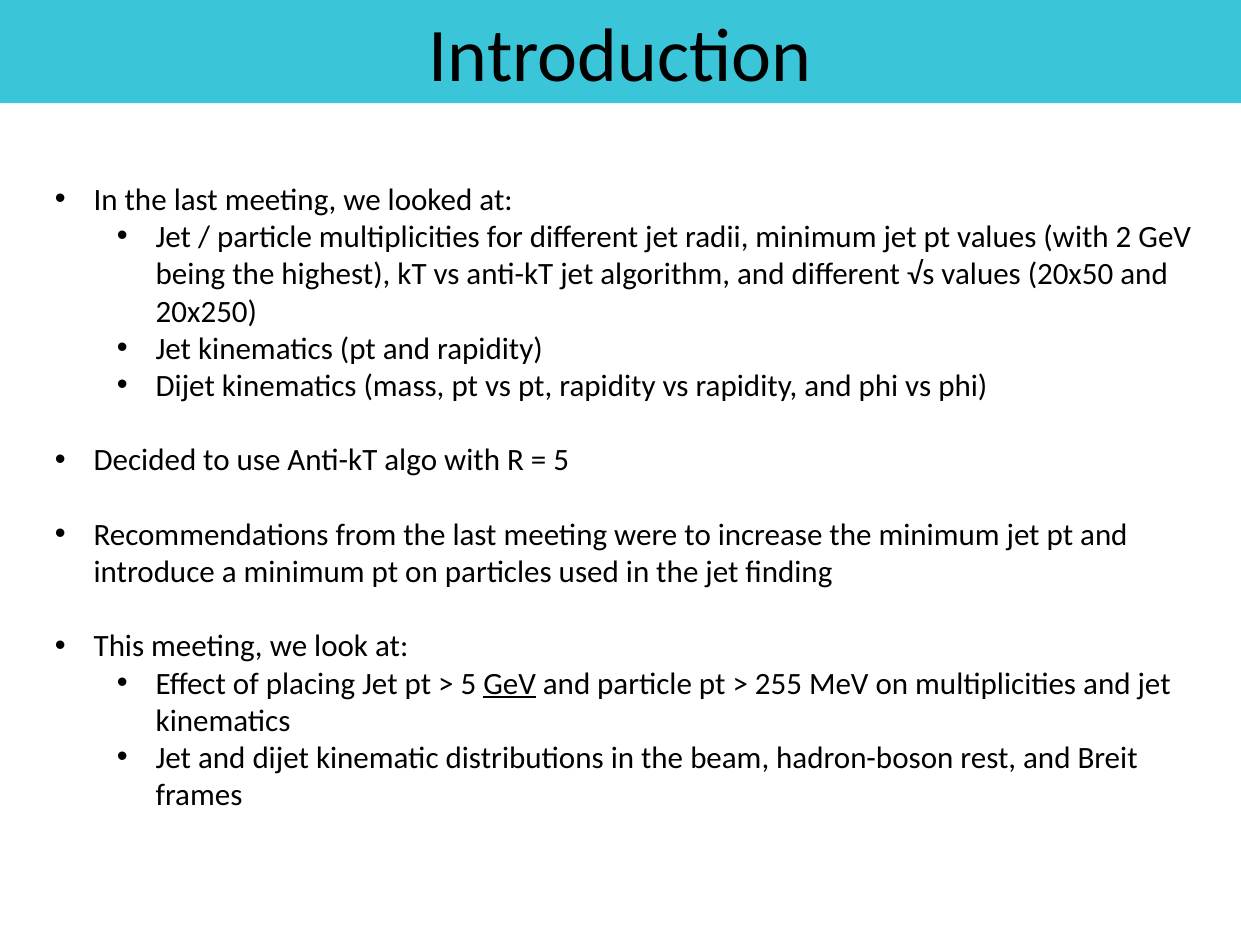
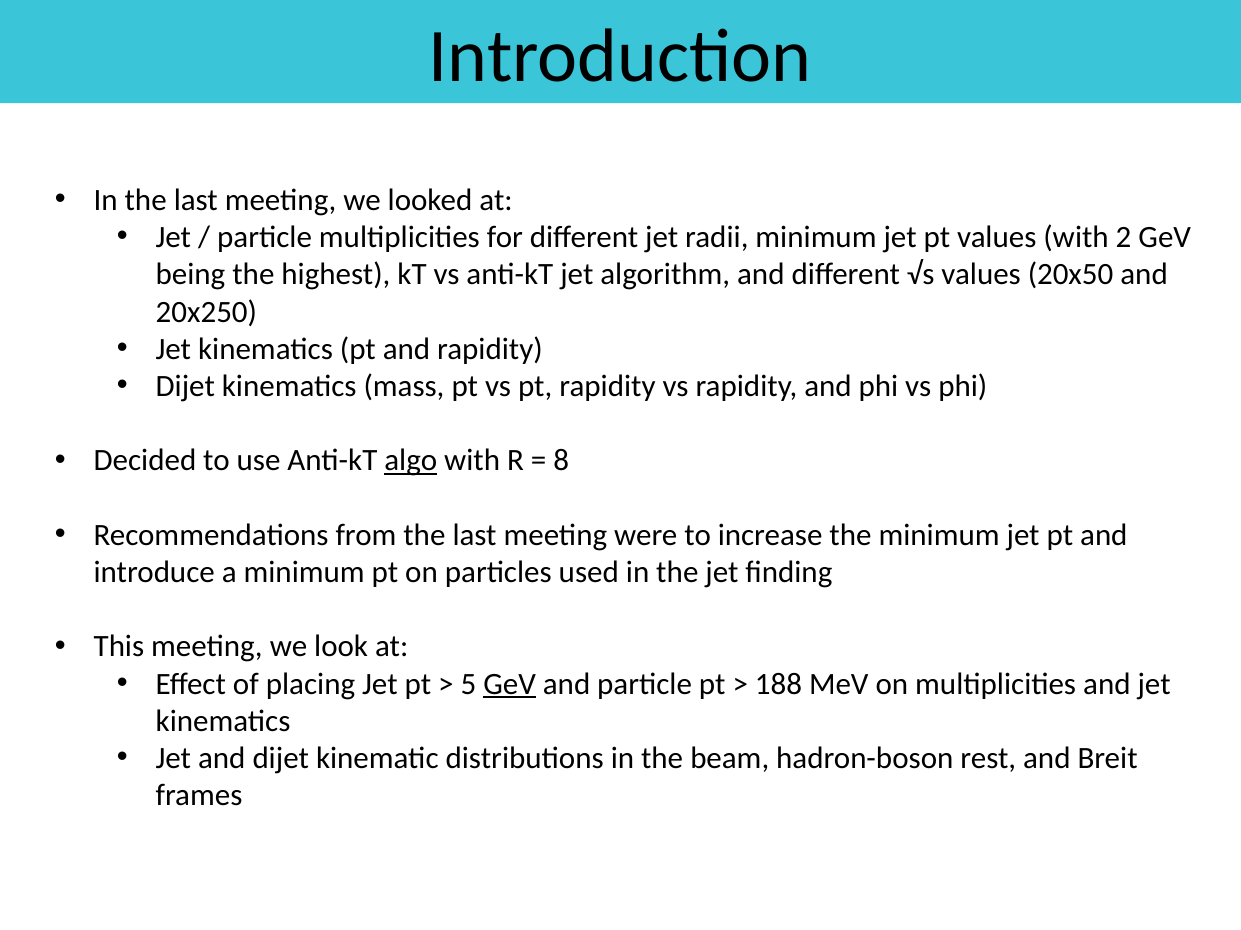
algo underline: none -> present
5 at (561, 461): 5 -> 8
255: 255 -> 188
